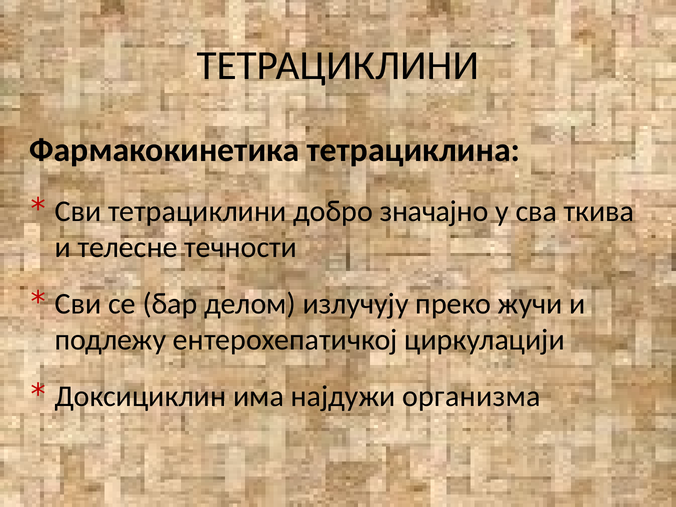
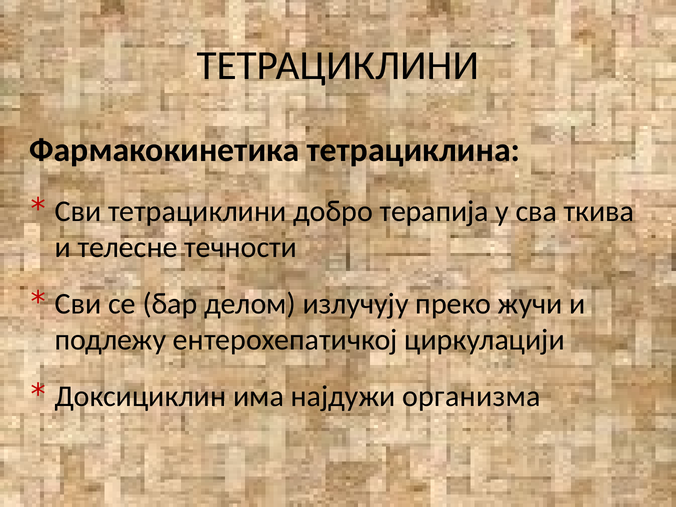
значајно: значајно -> терапија
